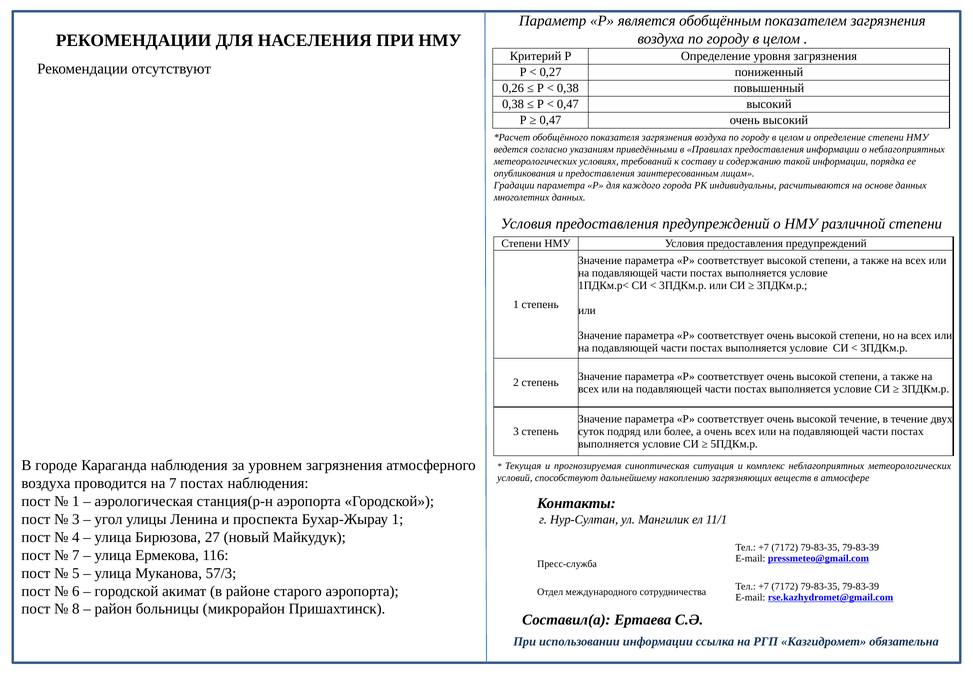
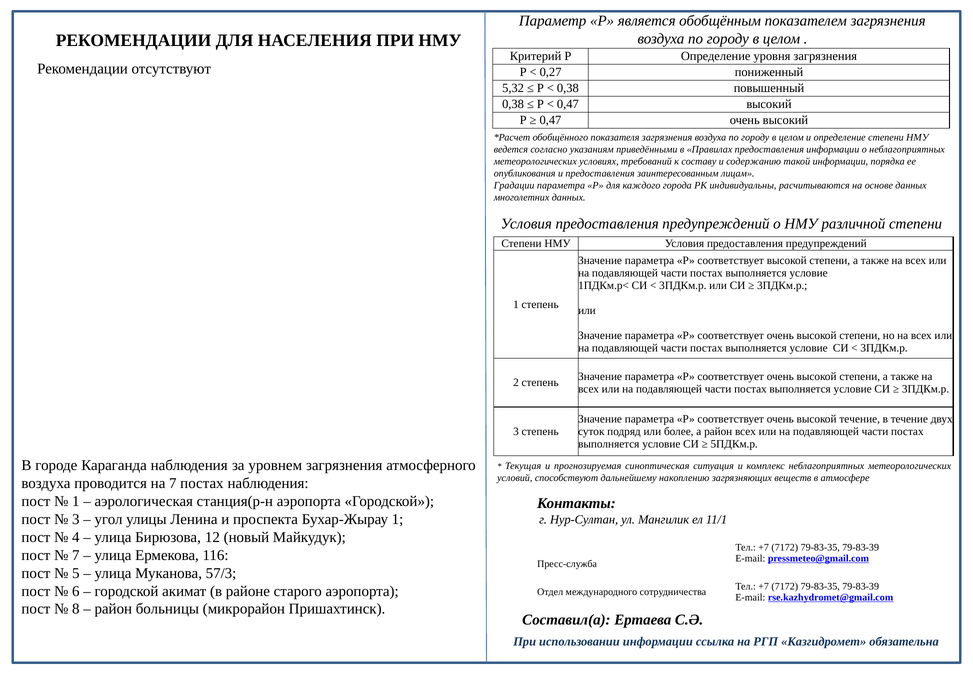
0,26: 0,26 -> 5,32
а очень: очень -> район
27: 27 -> 12
